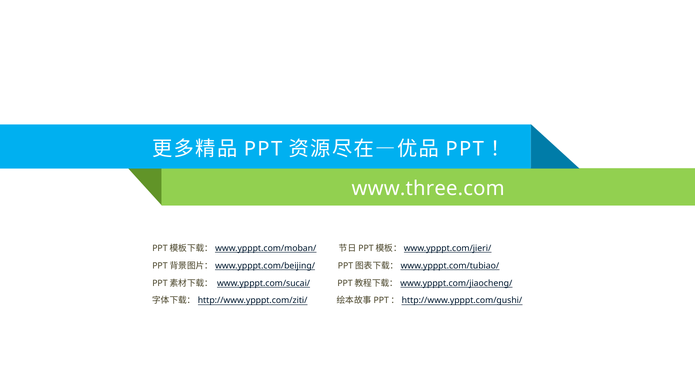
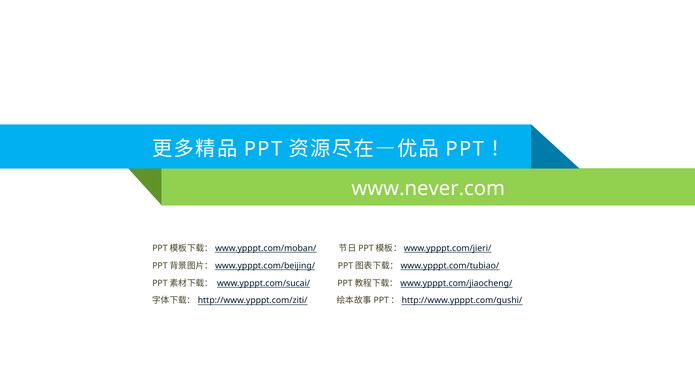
www.three.com: www.three.com -> www.never.com
